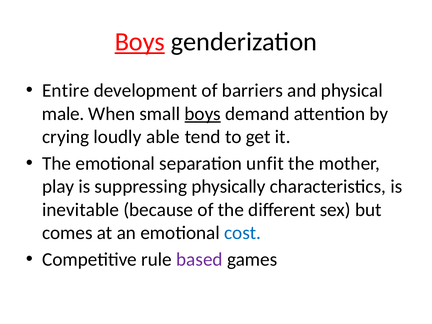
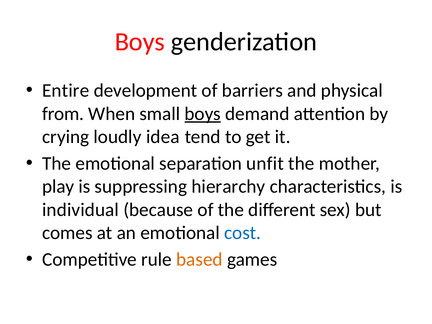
Boys at (140, 42) underline: present -> none
male: male -> from
able: able -> idea
physically: physically -> hierarchy
inevitable: inevitable -> individual
based colour: purple -> orange
